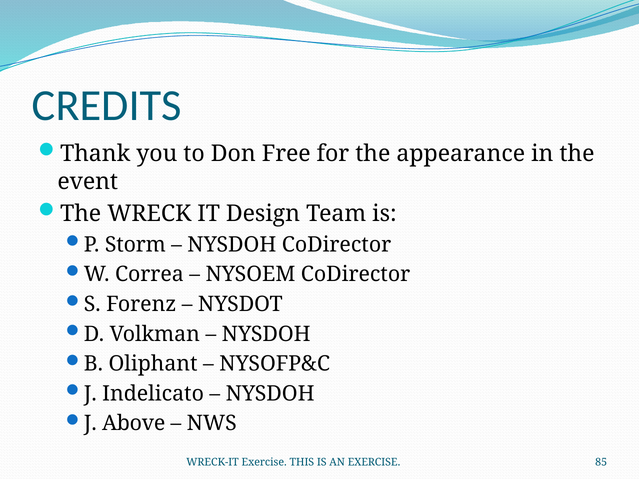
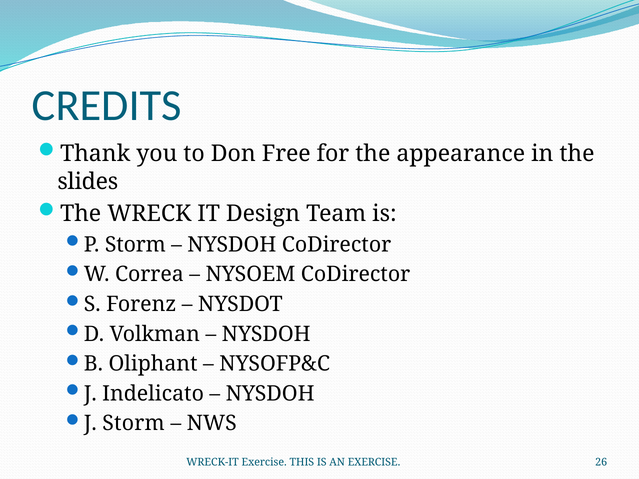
event: event -> slides
J Above: Above -> Storm
85: 85 -> 26
